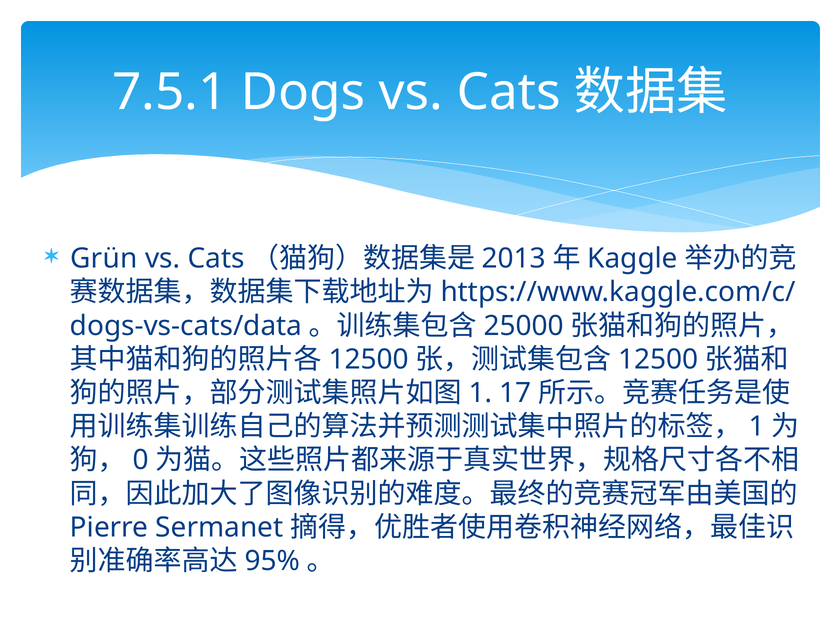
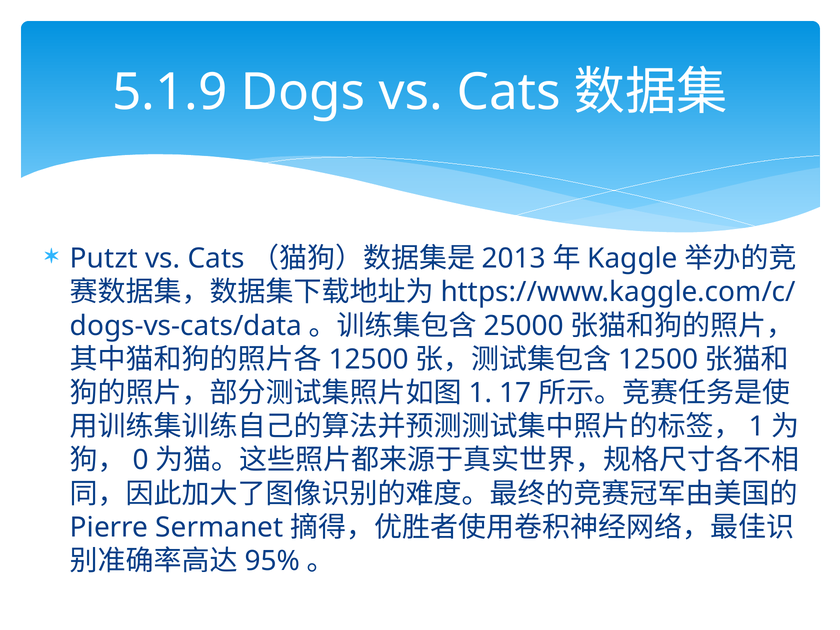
7.5.1: 7.5.1 -> 5.1.9
Grün: Grün -> Putzt
